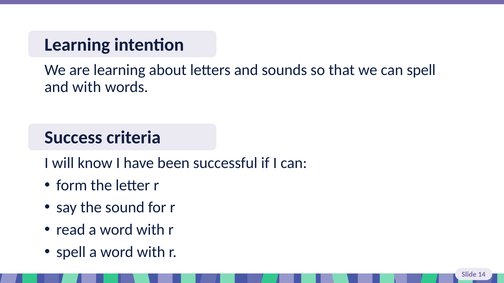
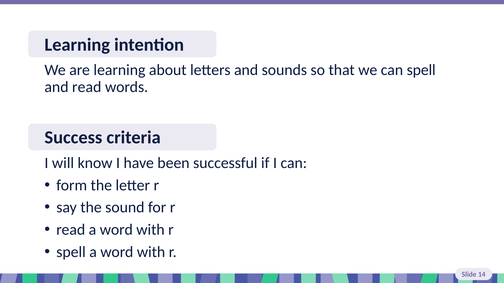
and with: with -> read
